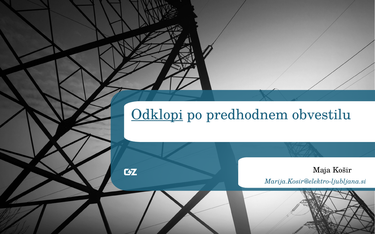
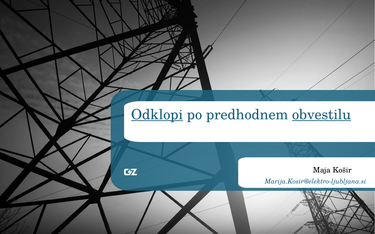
obvestilu underline: none -> present
